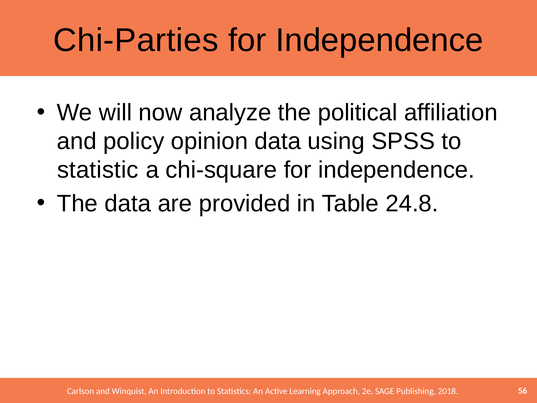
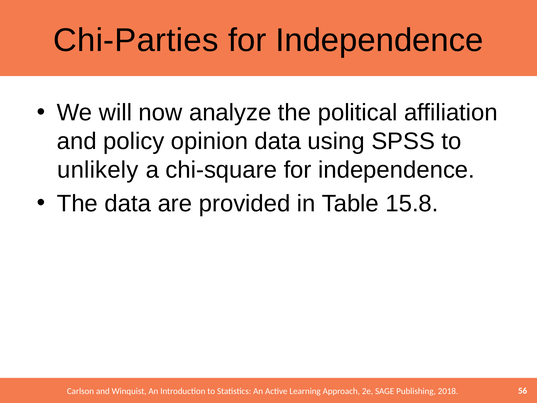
statistic: statistic -> unlikely
24.8: 24.8 -> 15.8
